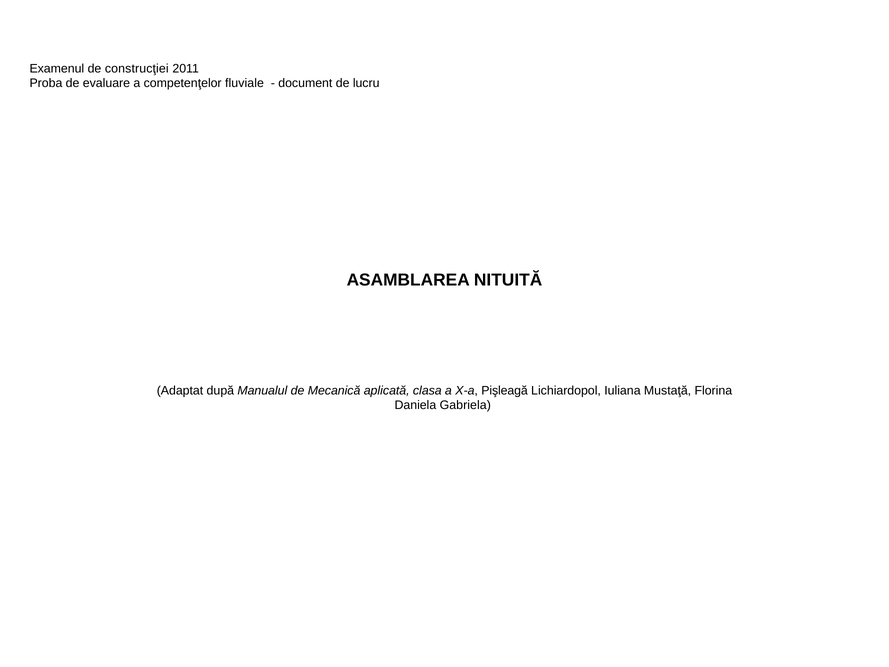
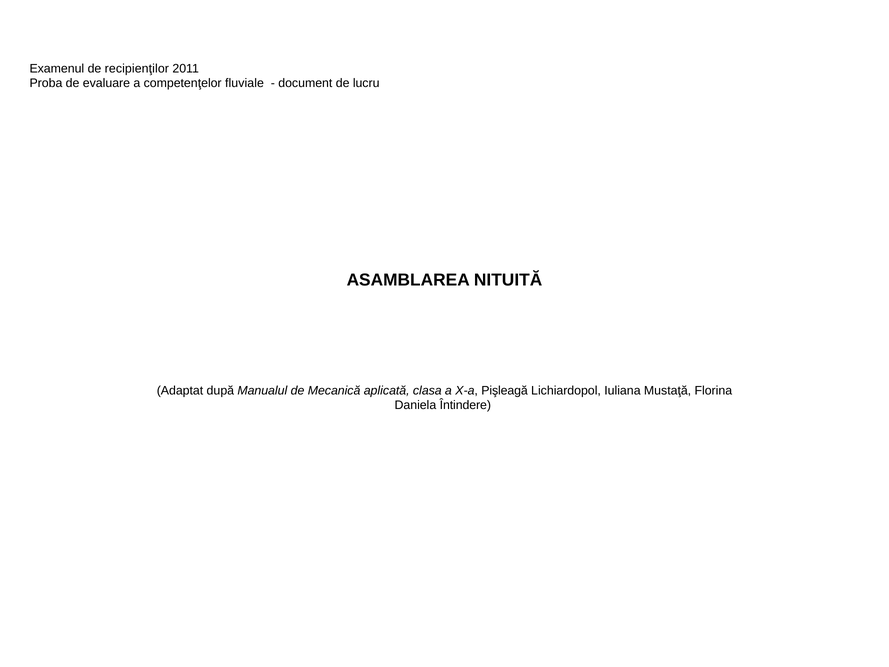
construcţiei: construcţiei -> recipienţilor
Gabriela: Gabriela -> Întindere
